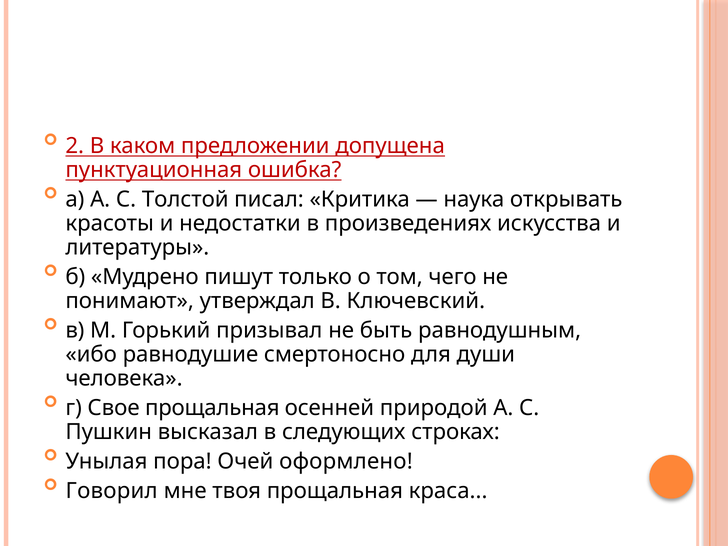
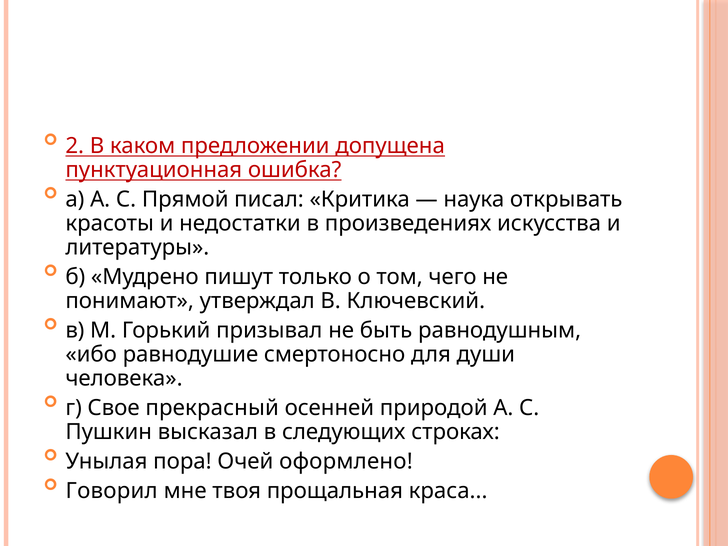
Толстой: Толстой -> Прямой
Свое прощальная: прощальная -> прекрасный
